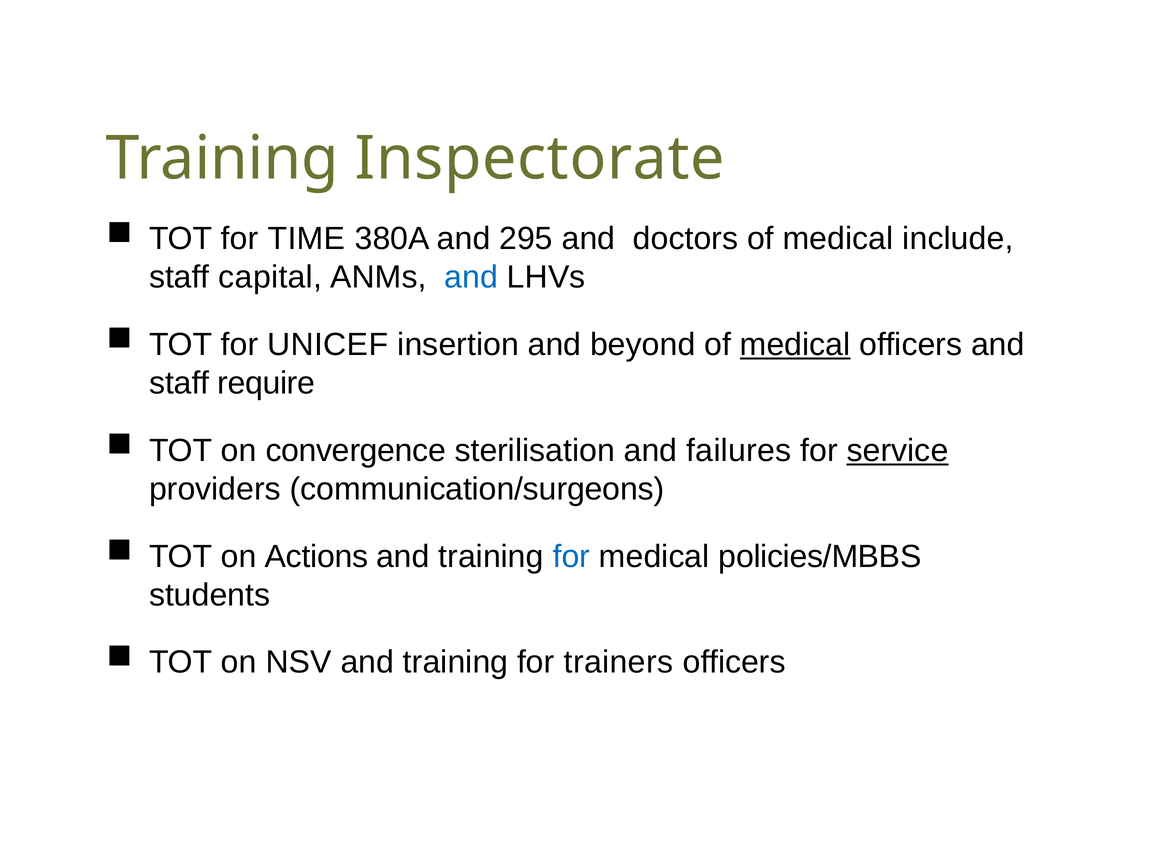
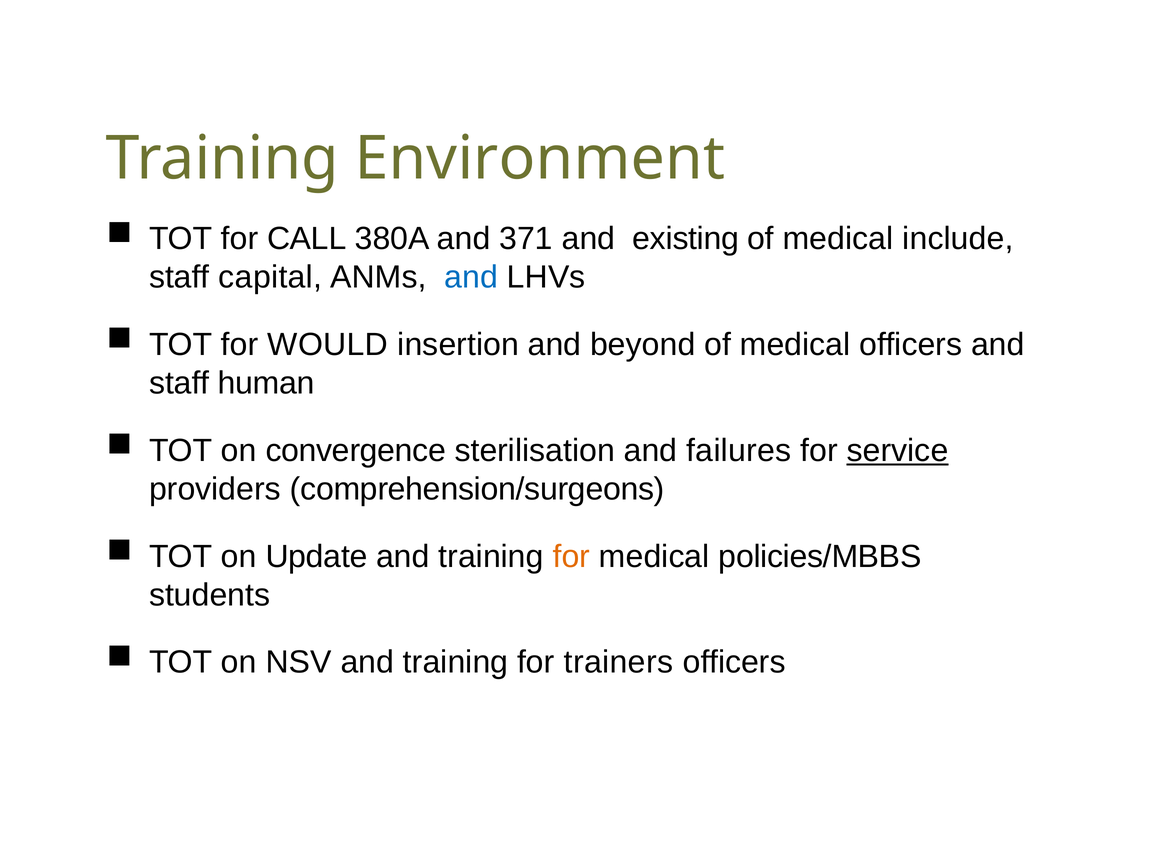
Inspectorate: Inspectorate -> Environment
TIME: TIME -> CALL
295: 295 -> 371
doctors: doctors -> existing
UNICEF: UNICEF -> WOULD
medical at (795, 345) underline: present -> none
require: require -> human
communication/surgeons: communication/surgeons -> comprehension/surgeons
Actions: Actions -> Update
for at (571, 556) colour: blue -> orange
